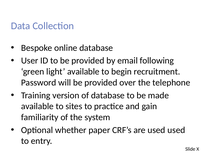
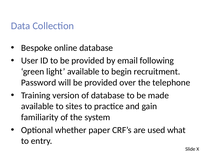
used used: used -> what
